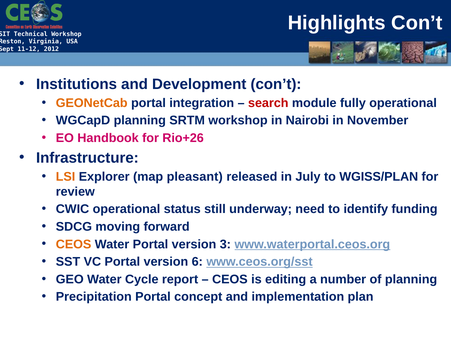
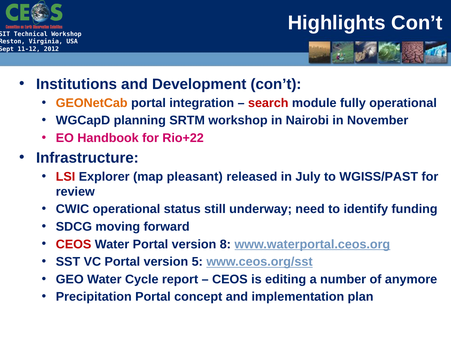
Rio+26: Rio+26 -> Rio+22
LSI colour: orange -> red
WGISS/PLAN: WGISS/PLAN -> WGISS/PAST
CEOS at (74, 244) colour: orange -> red
3: 3 -> 8
6: 6 -> 5
of planning: planning -> anymore
